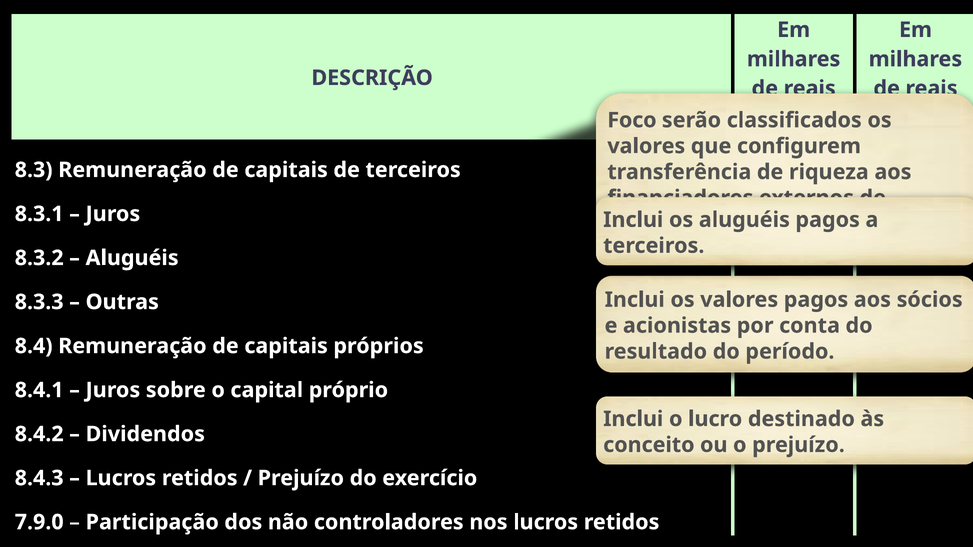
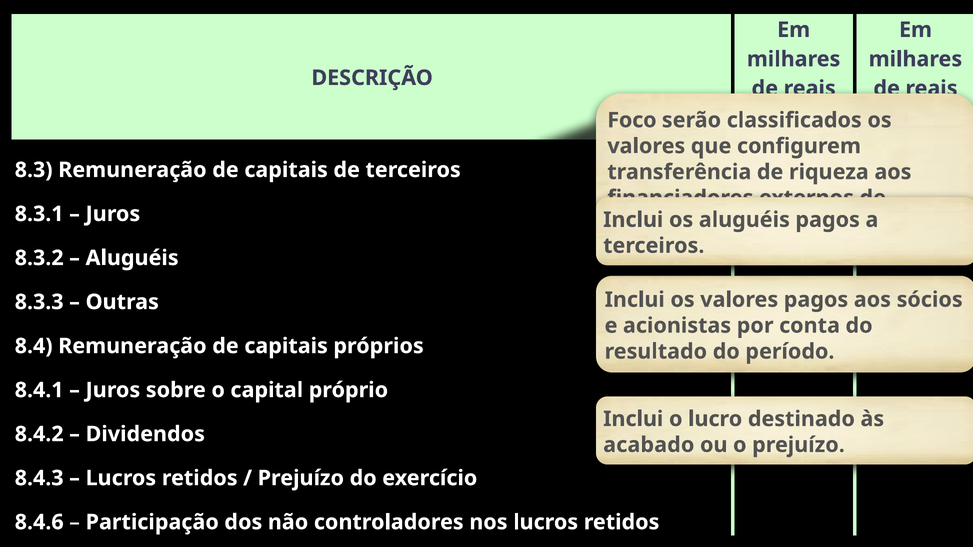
conceito: conceito -> acabado
7.9.0: 7.9.0 -> 8.4.6
